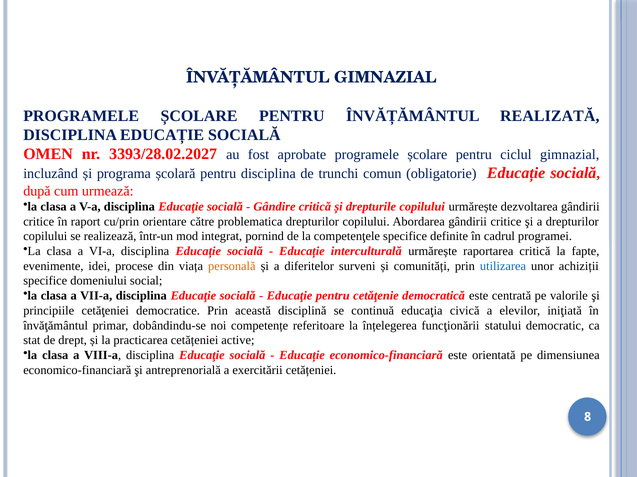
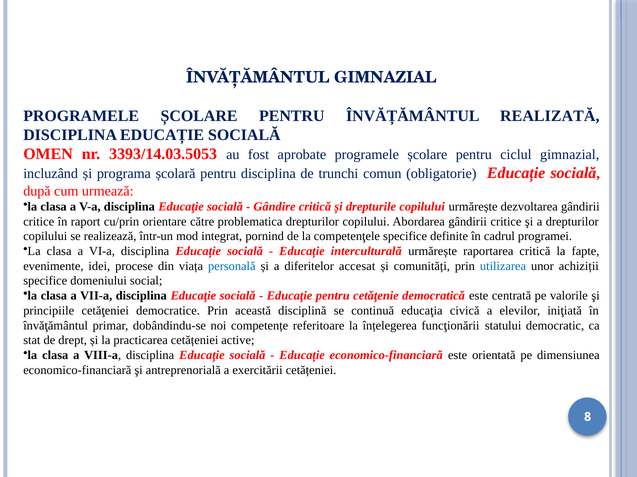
3393/28.02.2027: 3393/28.02.2027 -> 3393/14.03.5053
personală colour: orange -> blue
surveni: surveni -> accesat
